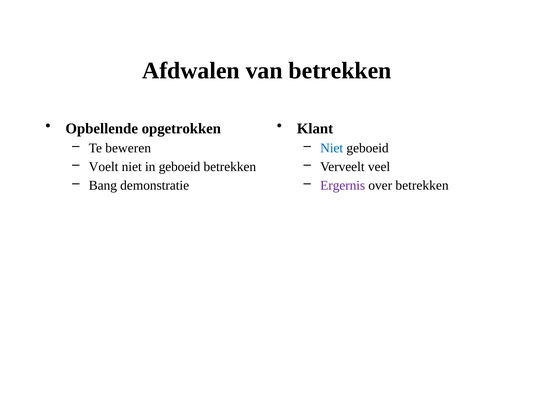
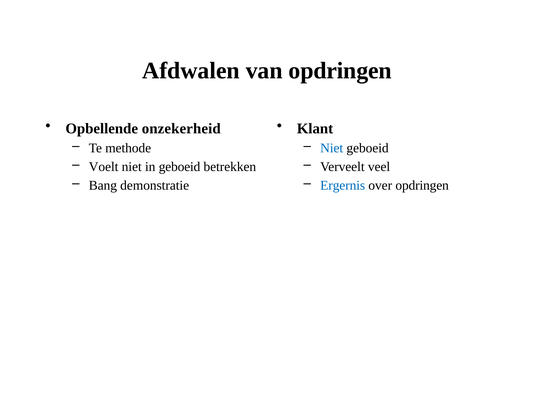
van betrekken: betrekken -> opdringen
opgetrokken: opgetrokken -> onzekerheid
beweren: beweren -> methode
Ergernis colour: purple -> blue
over betrekken: betrekken -> opdringen
